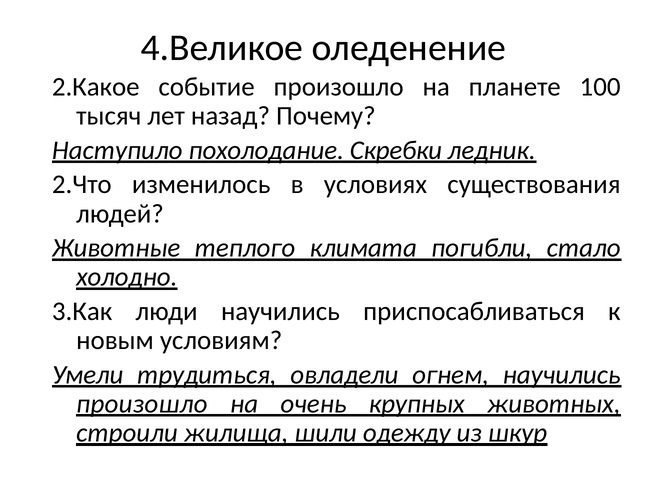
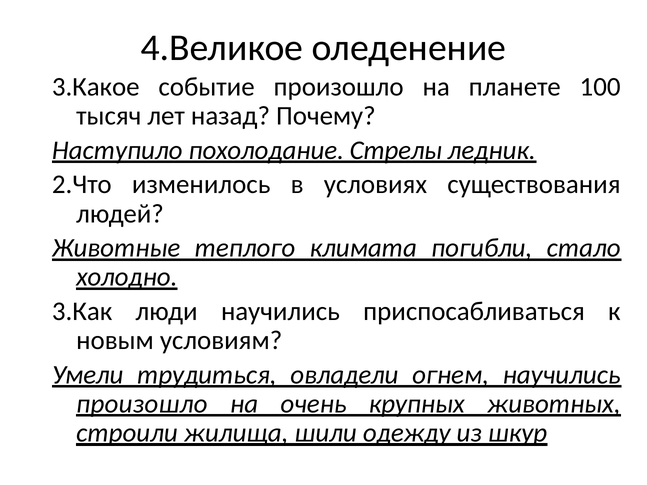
2.Какое: 2.Какое -> 3.Какое
Скребки: Скребки -> Стрелы
